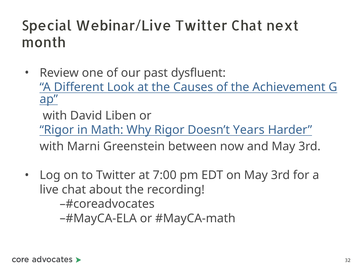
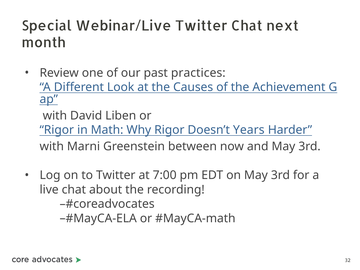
dysfluent: dysfluent -> practices
